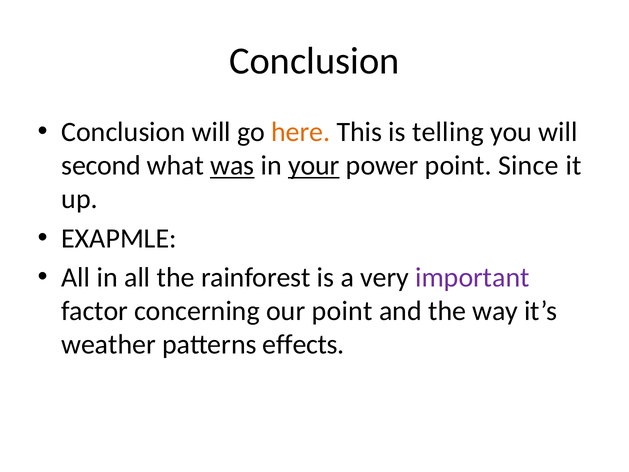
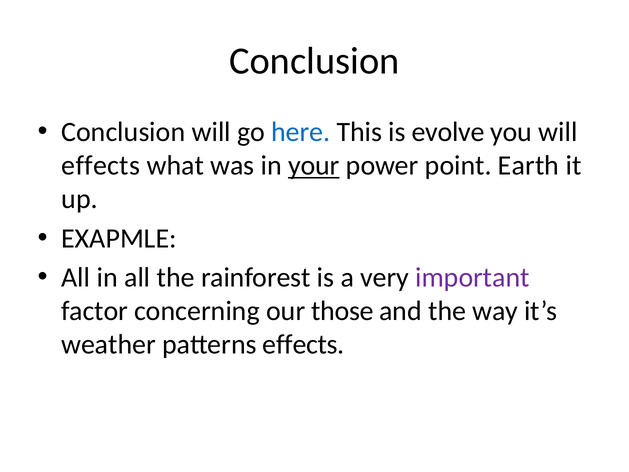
here colour: orange -> blue
telling: telling -> evolve
second at (101, 166): second -> effects
was underline: present -> none
Since: Since -> Earth
our point: point -> those
